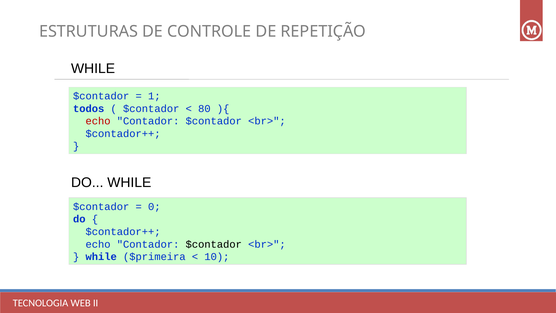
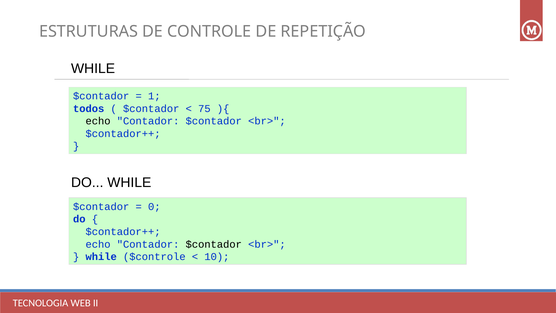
80: 80 -> 75
echo at (98, 121) colour: red -> black
$primeira: $primeira -> $controle
